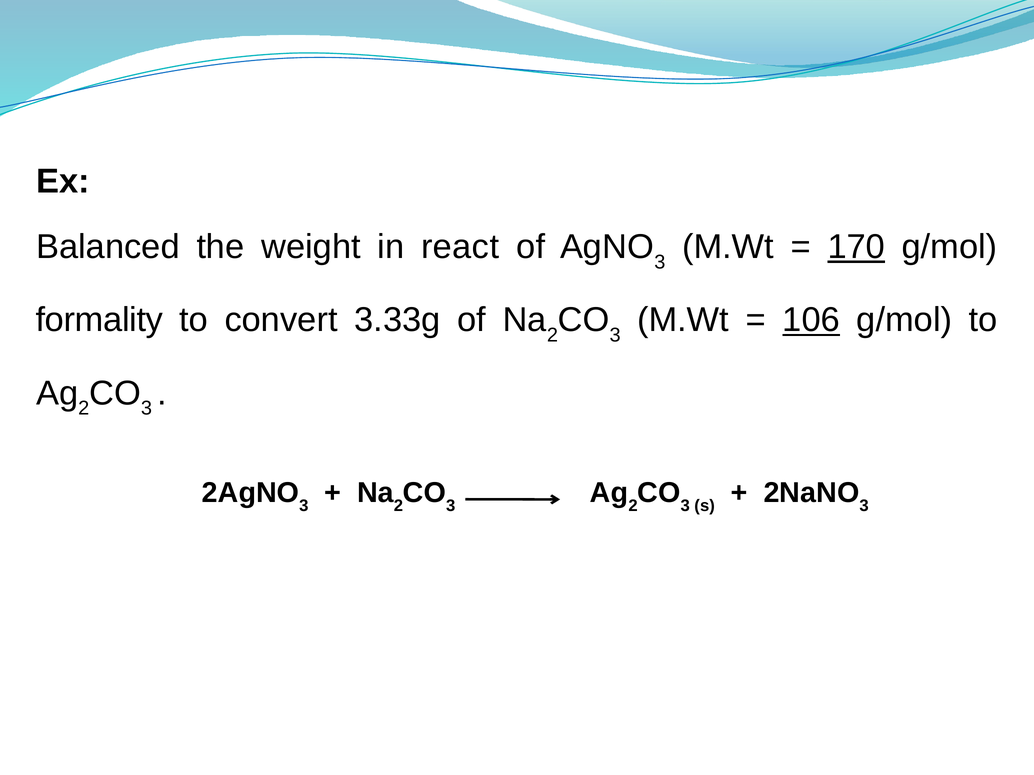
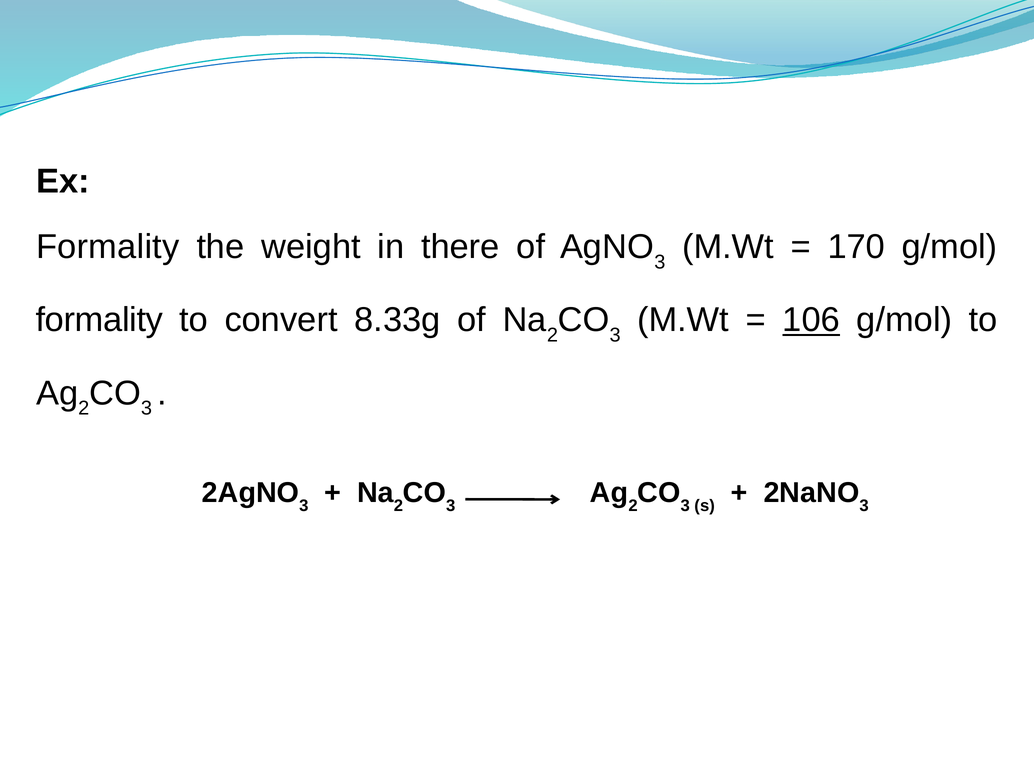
Balanced at (108, 247): Balanced -> Formality
react: react -> there
170 underline: present -> none
3.33g: 3.33g -> 8.33g
